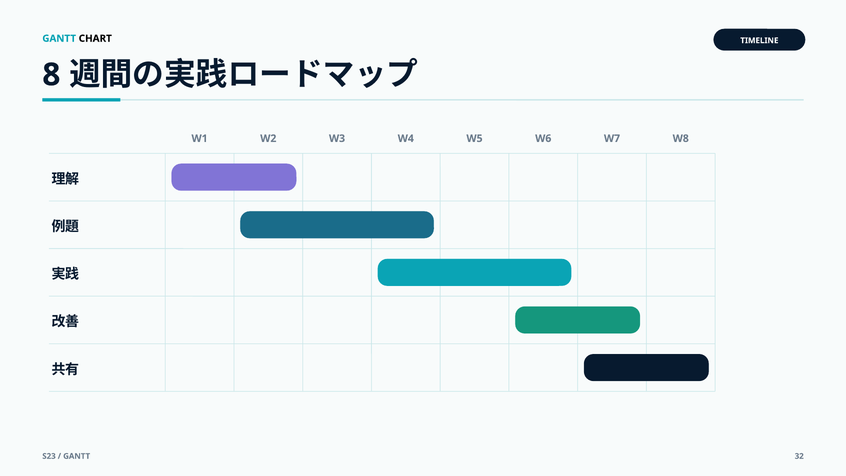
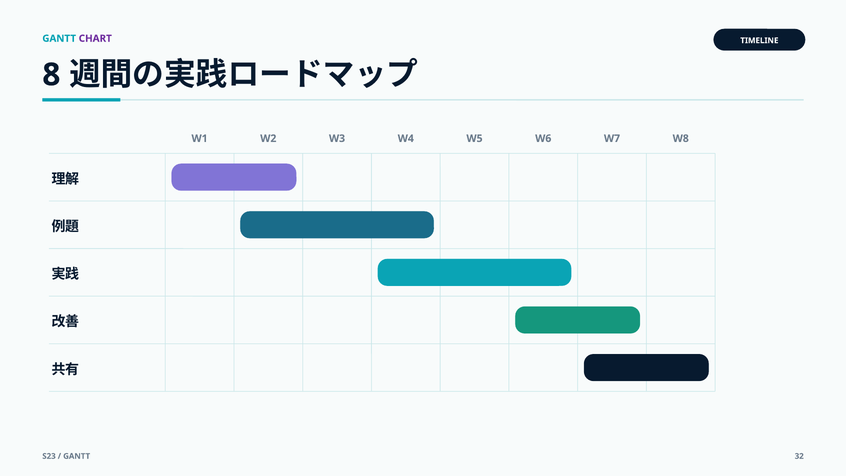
CHART colour: black -> purple
